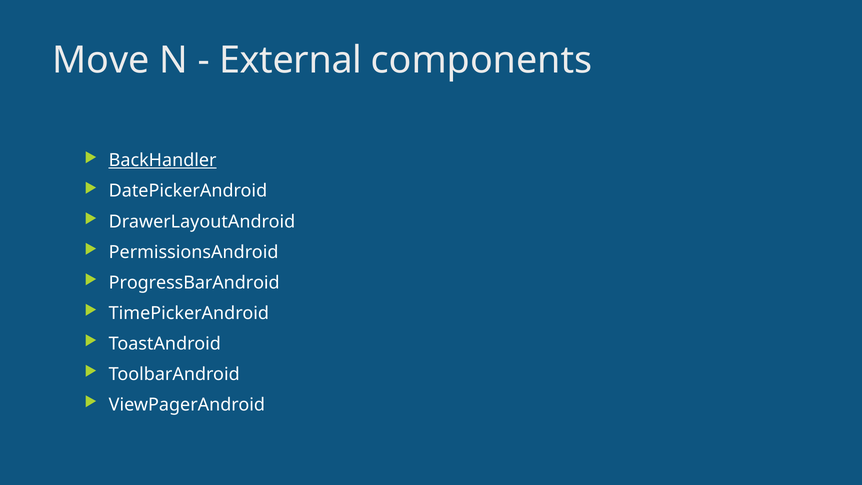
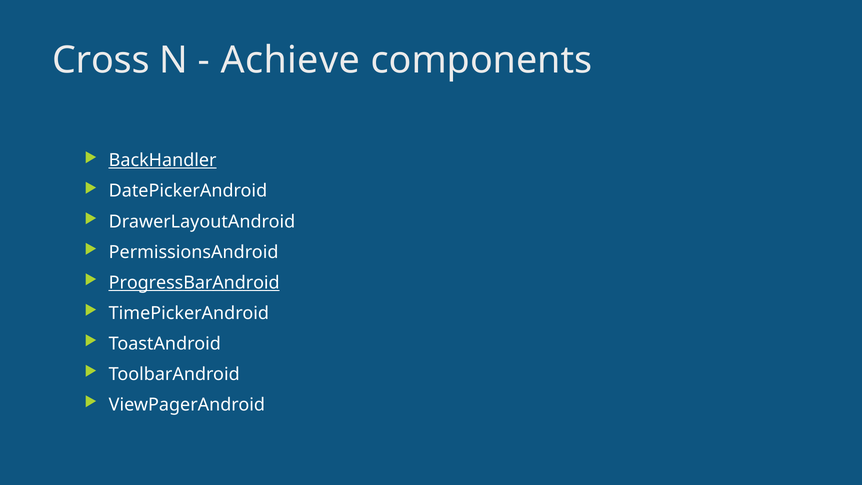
Move: Move -> Cross
External: External -> Achieve
ProgressBarAndroid underline: none -> present
